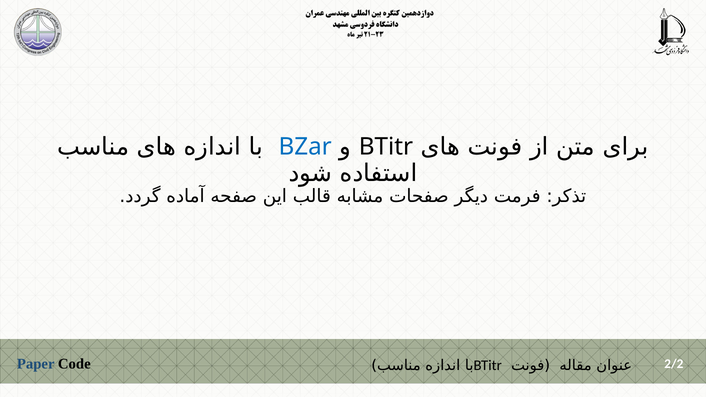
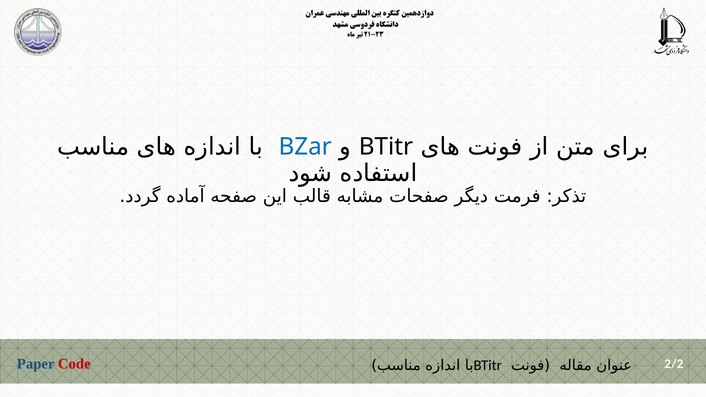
Code colour: black -> red
